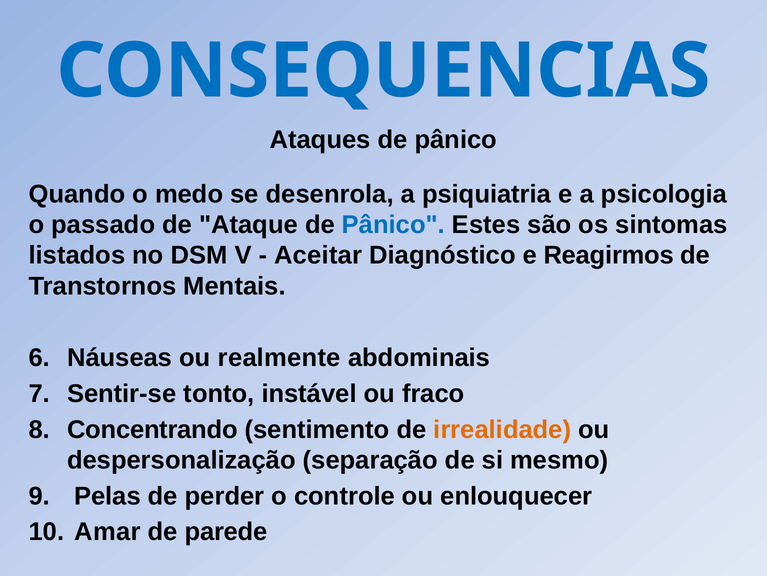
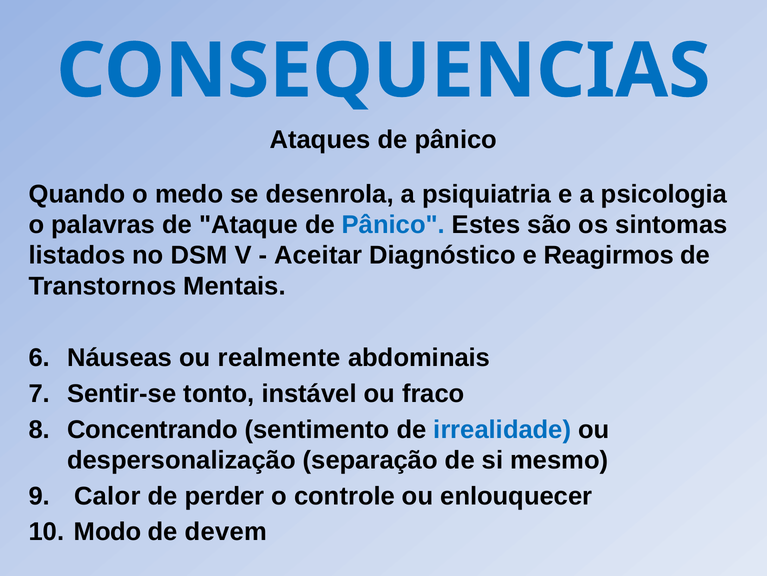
passado: passado -> palavras
irrealidade colour: orange -> blue
Pelas: Pelas -> Calor
Amar: Amar -> Modo
parede: parede -> devem
